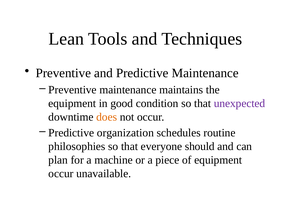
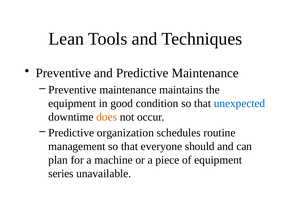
unexpected colour: purple -> blue
philosophies: philosophies -> management
occur at (61, 174): occur -> series
